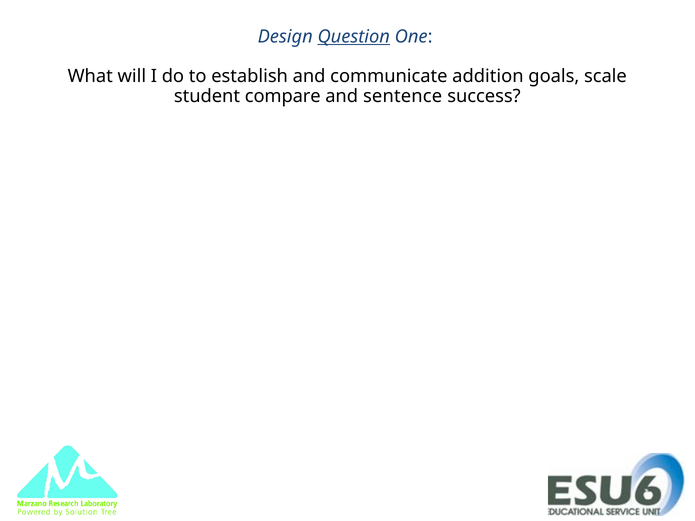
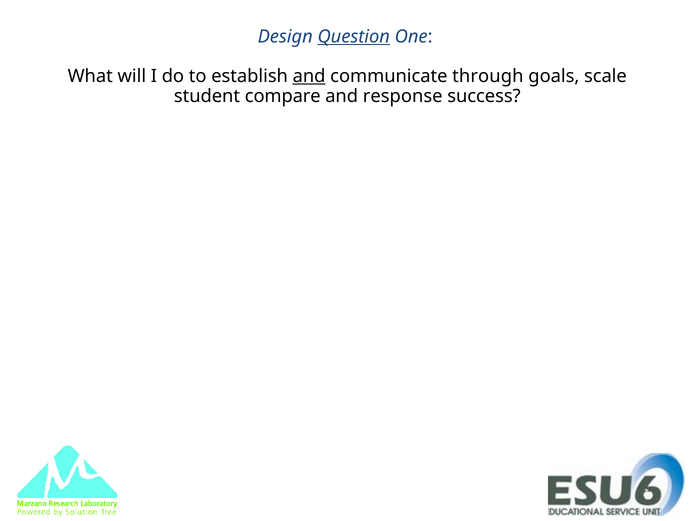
and at (309, 76) underline: none -> present
addition: addition -> through
sentence: sentence -> response
